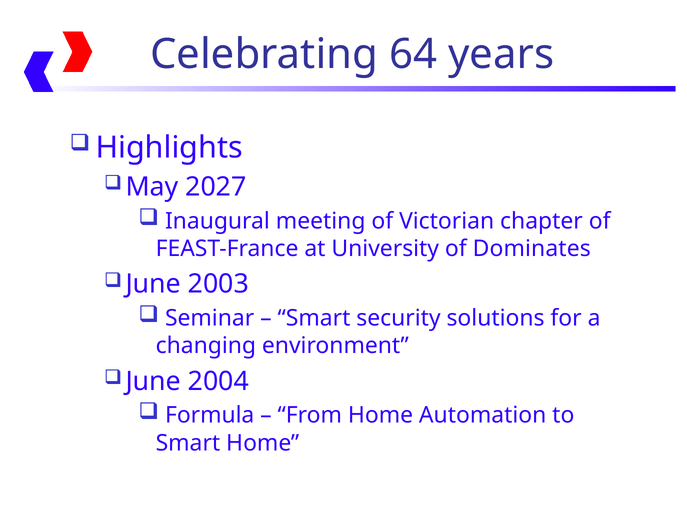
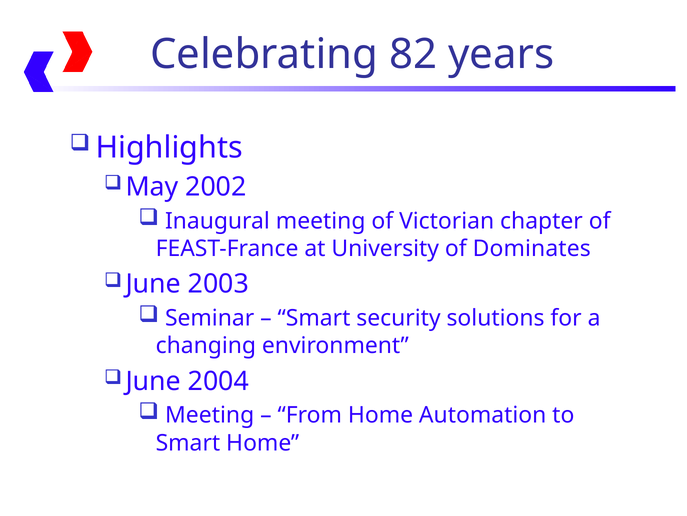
64: 64 -> 82
2027: 2027 -> 2002
Formula at (210, 415): Formula -> Meeting
